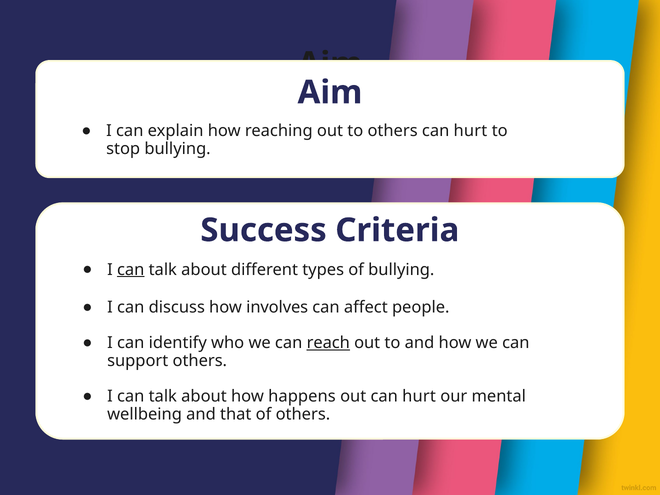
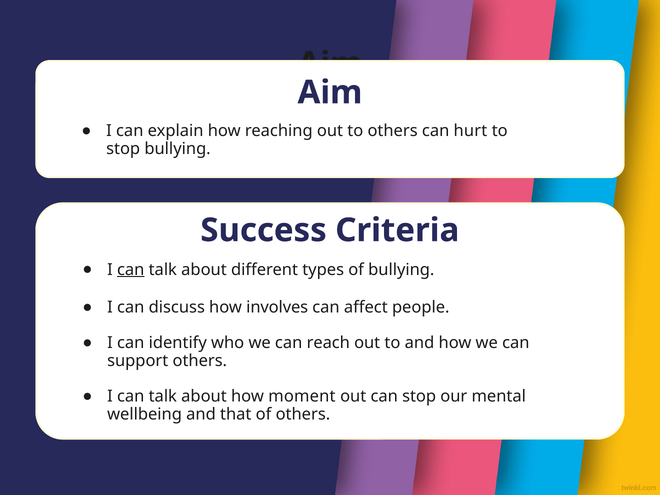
reach underline: present -> none
happens: happens -> moment
out can hurt: hurt -> stop
